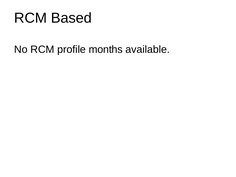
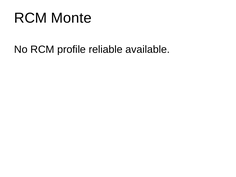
Based: Based -> Monte
months: months -> reliable
